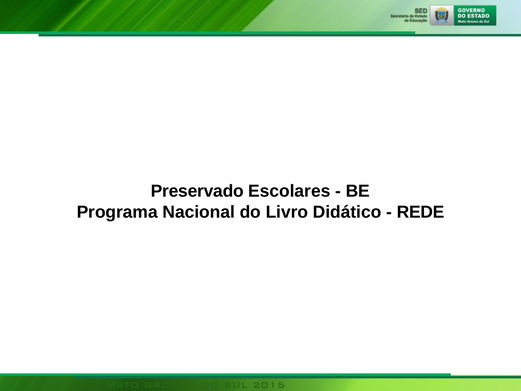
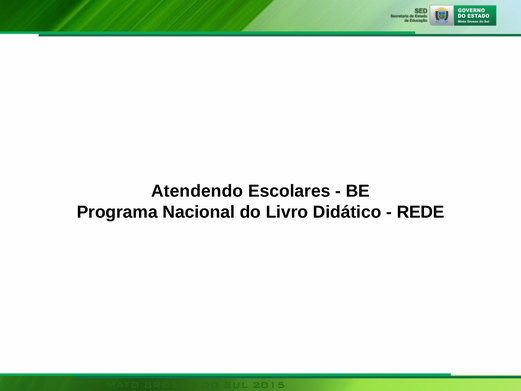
Preservado: Preservado -> Atendendo
